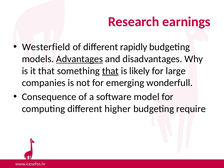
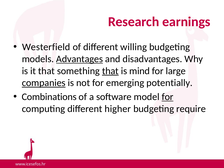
rapidly: rapidly -> willing
likely: likely -> mind
companies underline: none -> present
wonderfull: wonderfull -> potentially
Consequence: Consequence -> Combinations
for at (168, 97) underline: none -> present
